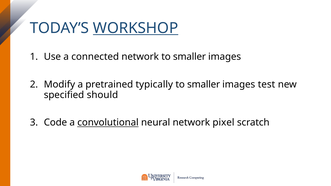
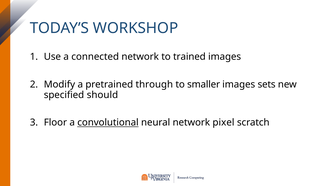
WORKSHOP underline: present -> none
network to smaller: smaller -> trained
typically: typically -> through
test: test -> sets
Code: Code -> Floor
